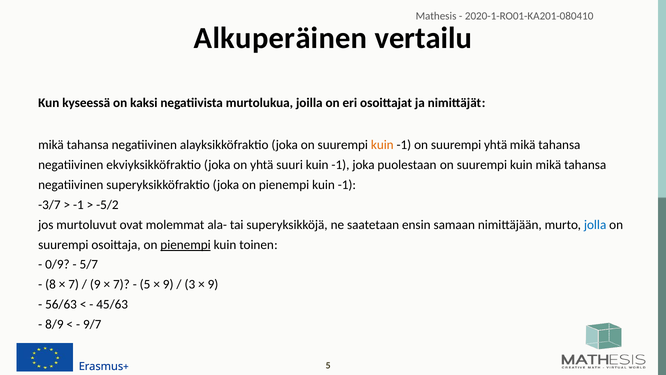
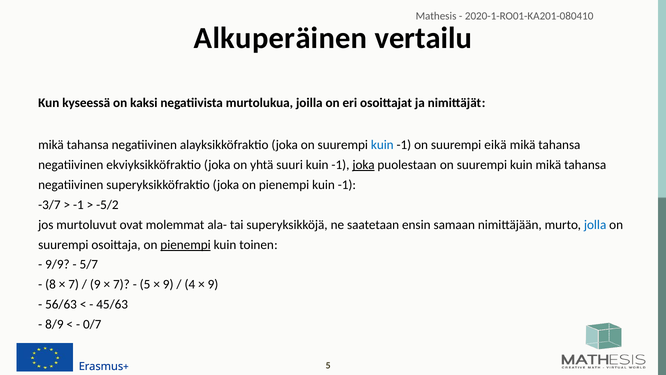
kuin at (382, 145) colour: orange -> blue
suurempi yhtä: yhtä -> eikä
joka at (364, 165) underline: none -> present
0/9: 0/9 -> 9/9
3: 3 -> 4
9/7: 9/7 -> 0/7
